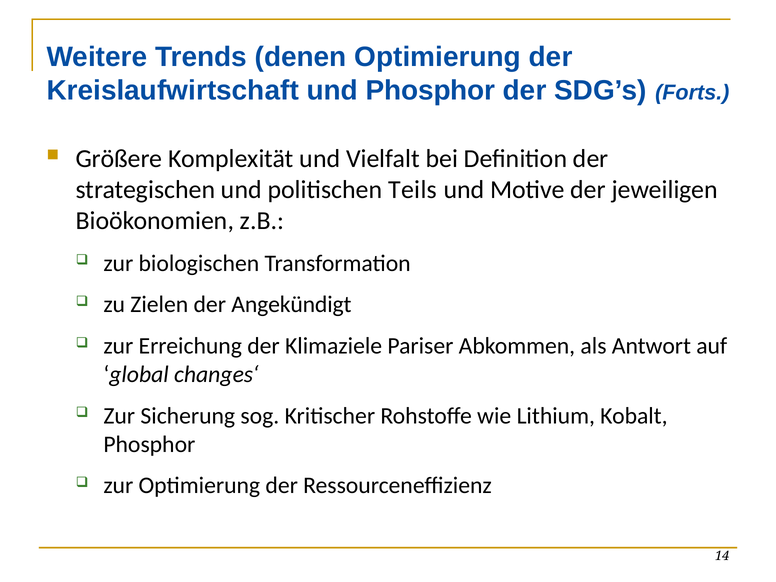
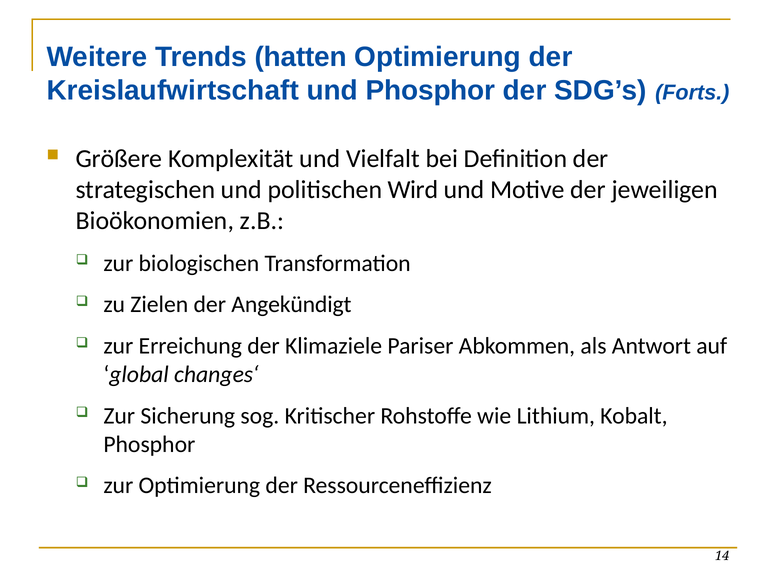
denen: denen -> hatten
Teils: Teils -> Wird
